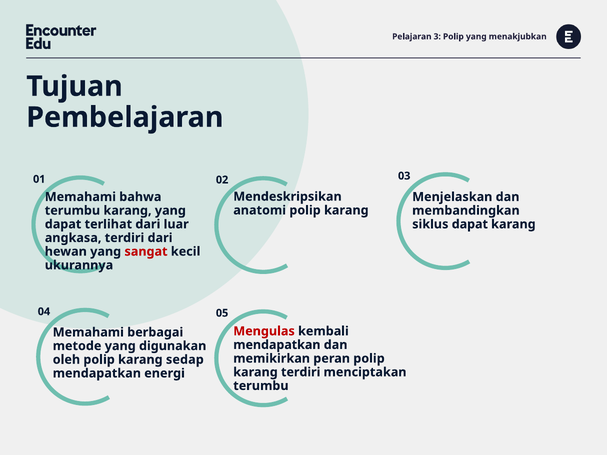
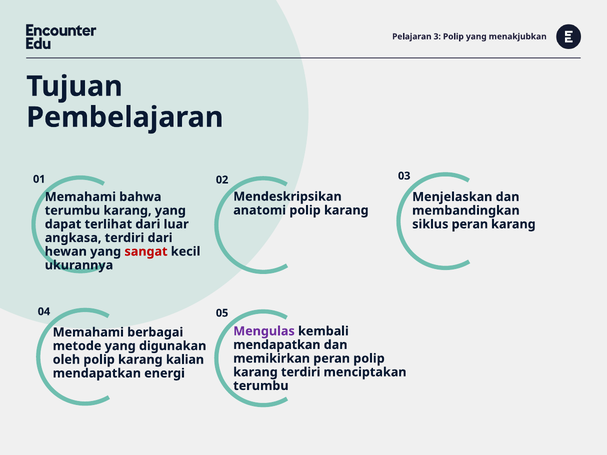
siklus dapat: dapat -> peran
Mengulas colour: red -> purple
sedap: sedap -> kalian
